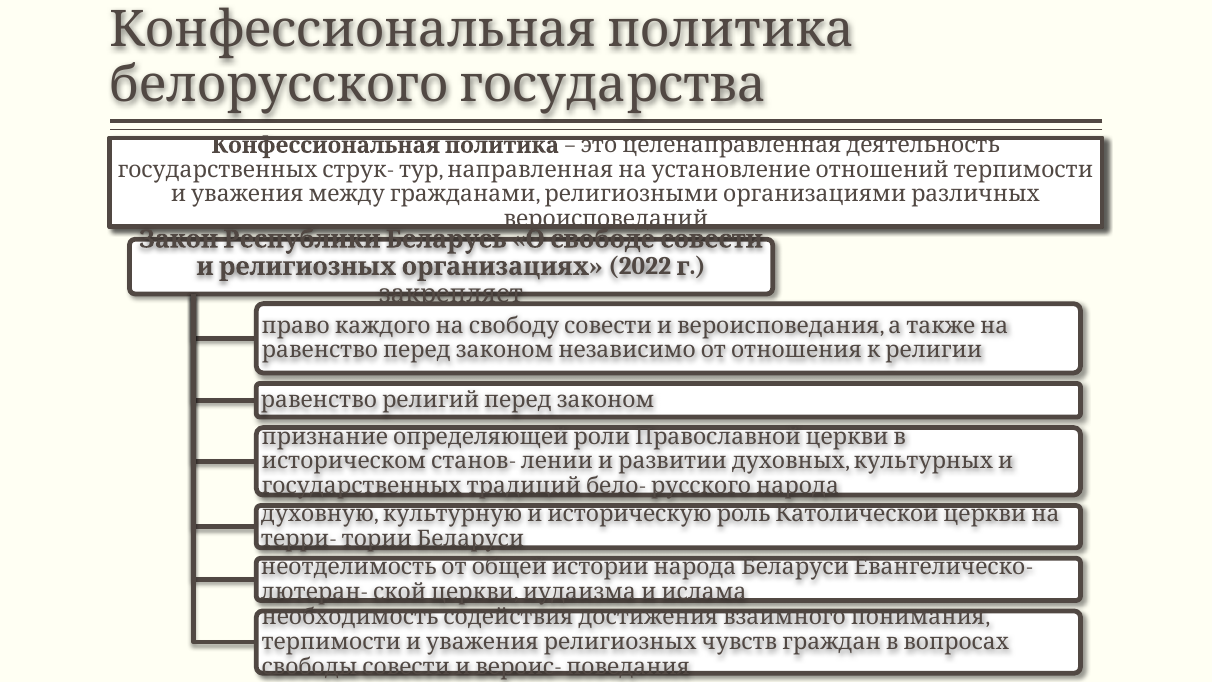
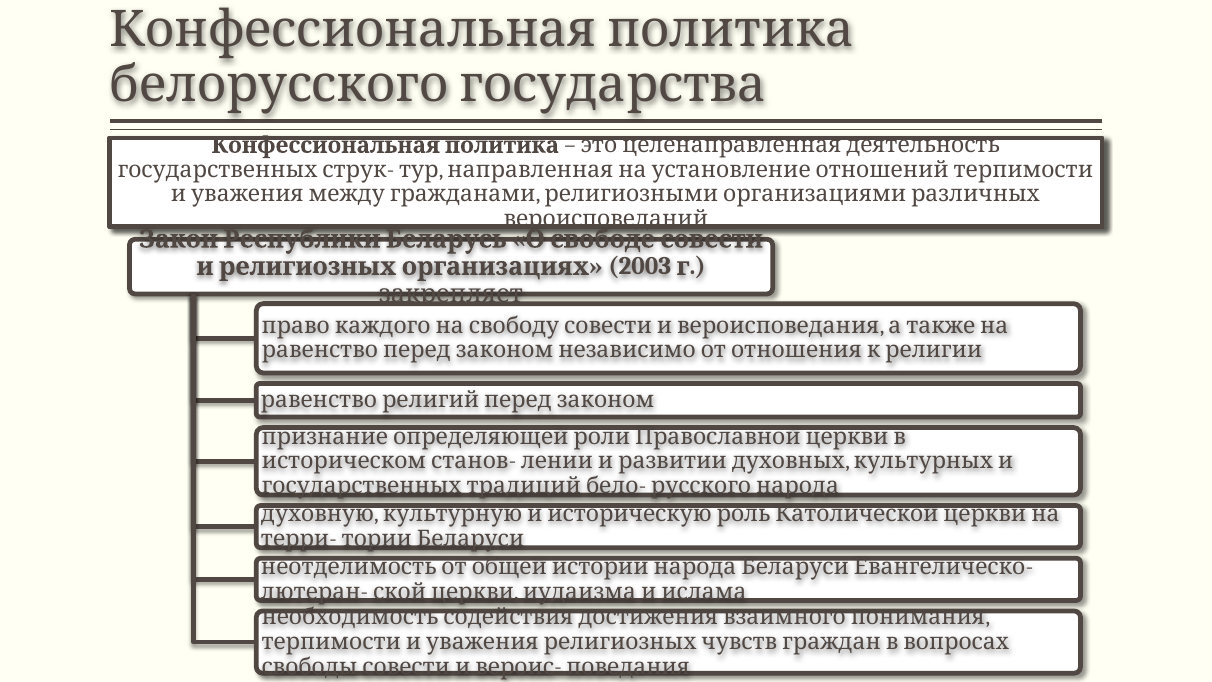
2022: 2022 -> 2003
